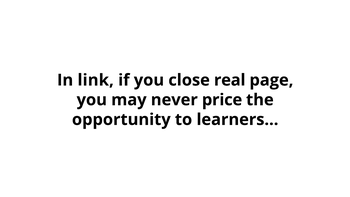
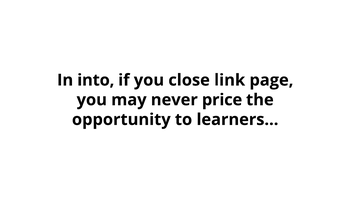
link: link -> into
real: real -> link
